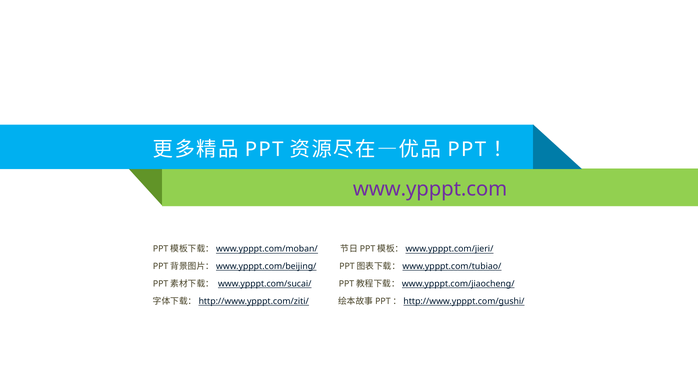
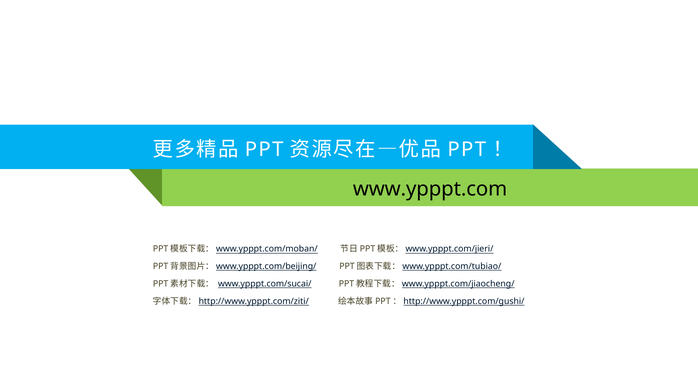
www.ypppt.com colour: purple -> black
